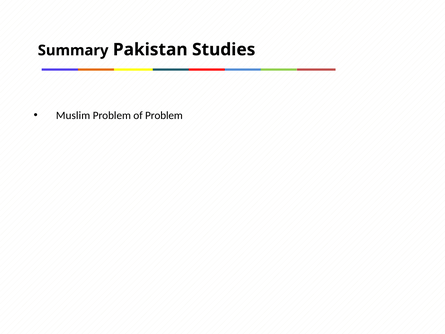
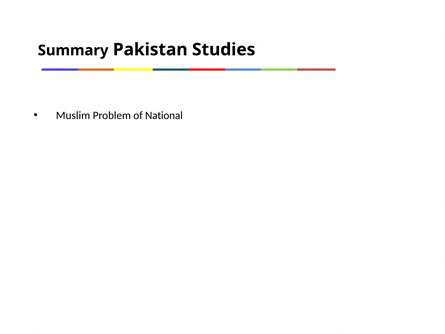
of Problem: Problem -> National
